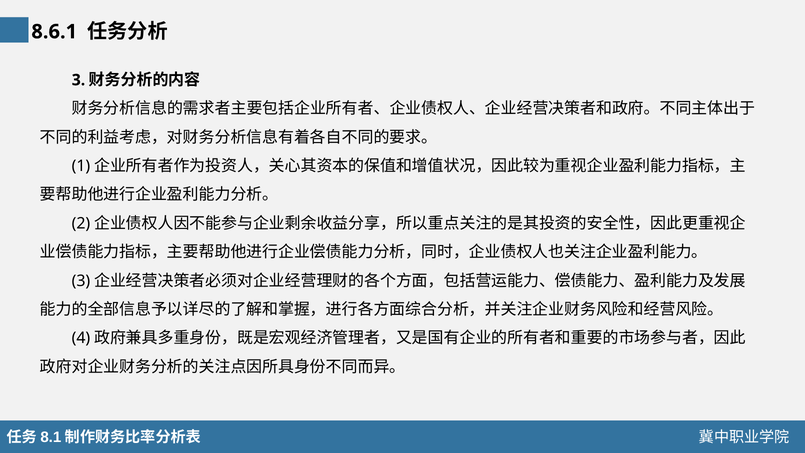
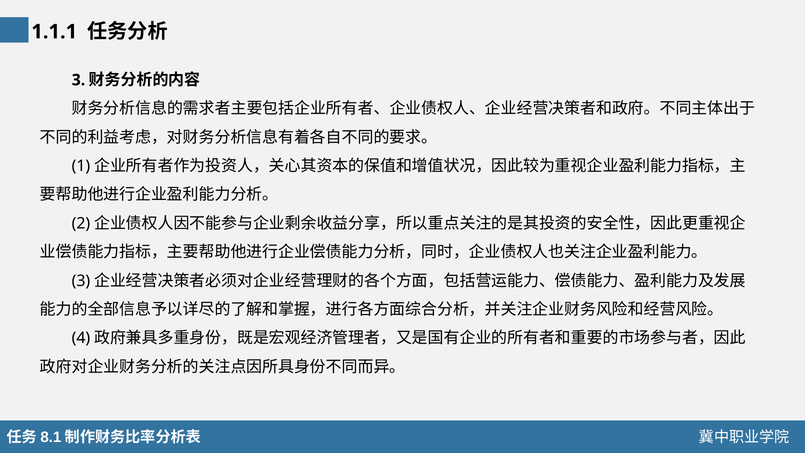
8.6.1: 8.6.1 -> 1.1.1
